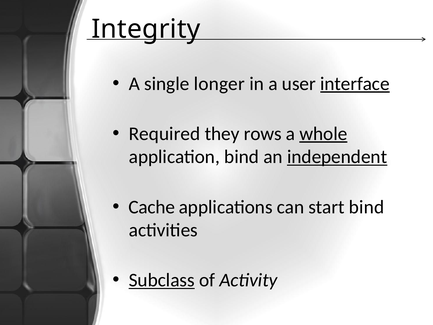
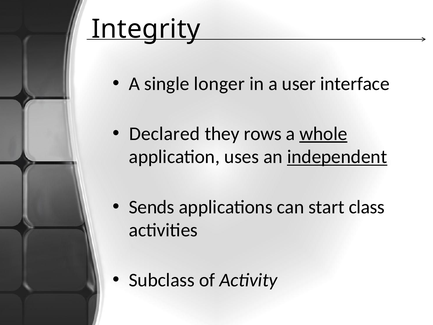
interface underline: present -> none
Required: Required -> Declared
application bind: bind -> uses
Cache: Cache -> Sends
start bind: bind -> class
Subclass underline: present -> none
